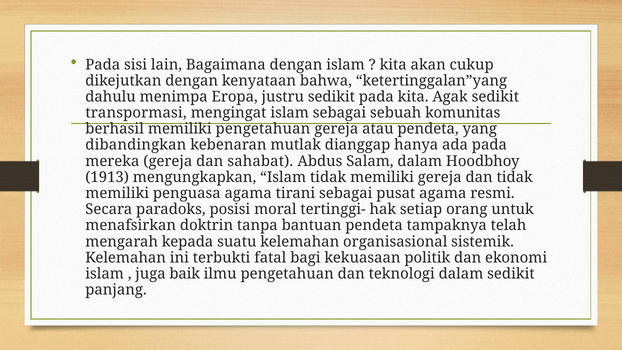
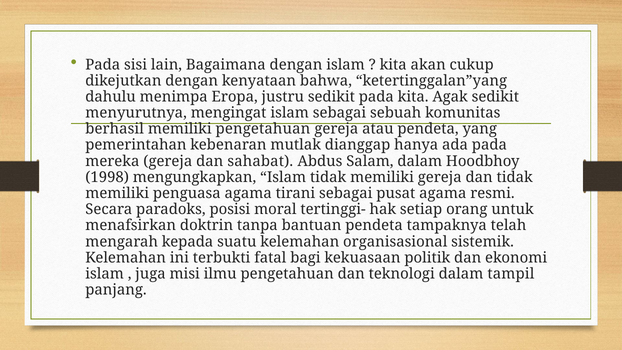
transpormasi: transpormasi -> menyurutnya
dibandingkan: dibandingkan -> pemerintahan
1913: 1913 -> 1998
baik: baik -> misi
dalam sedikit: sedikit -> tampil
